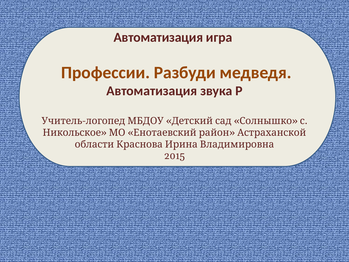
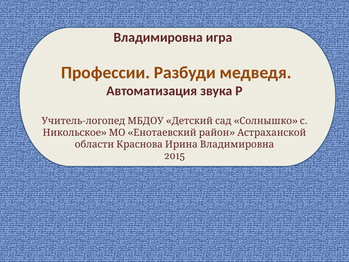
Автоматизация at (158, 37): Автоматизация -> Владимировна
